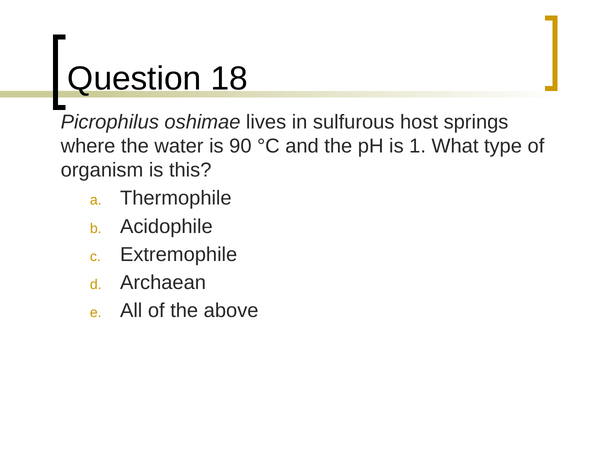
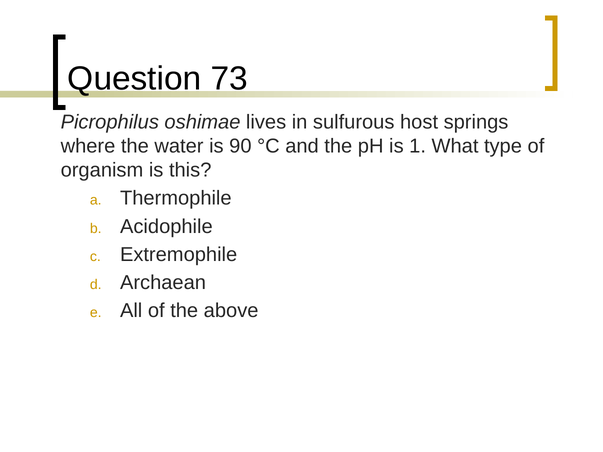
18: 18 -> 73
